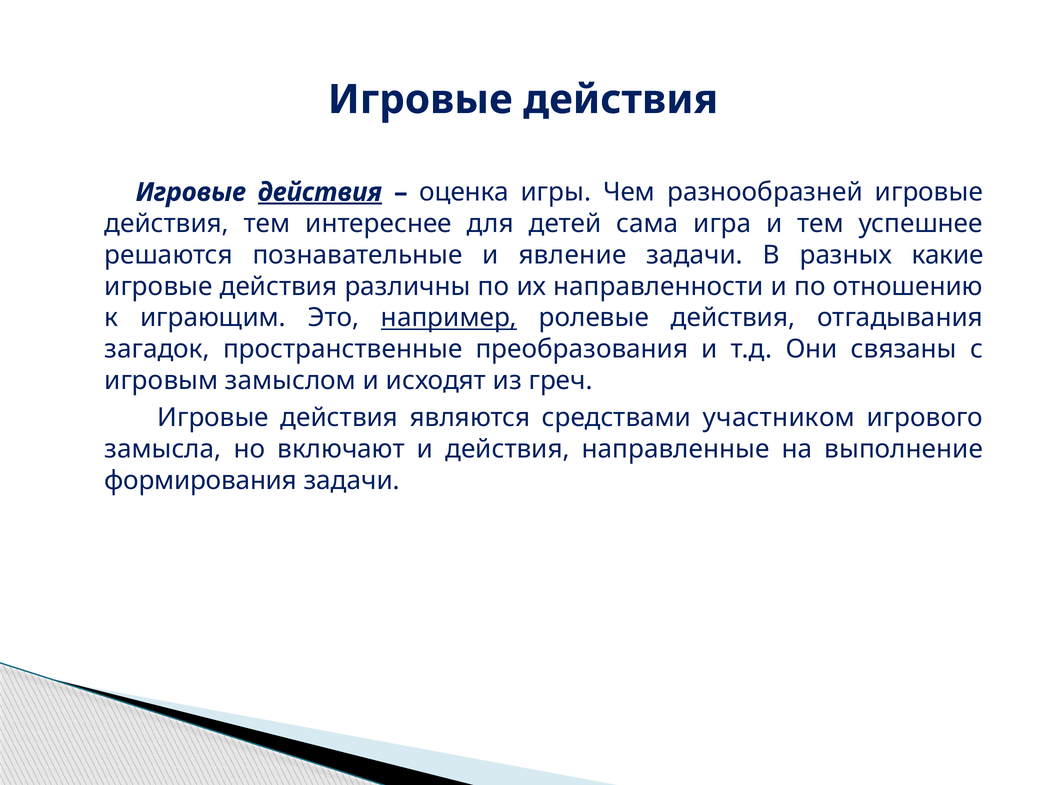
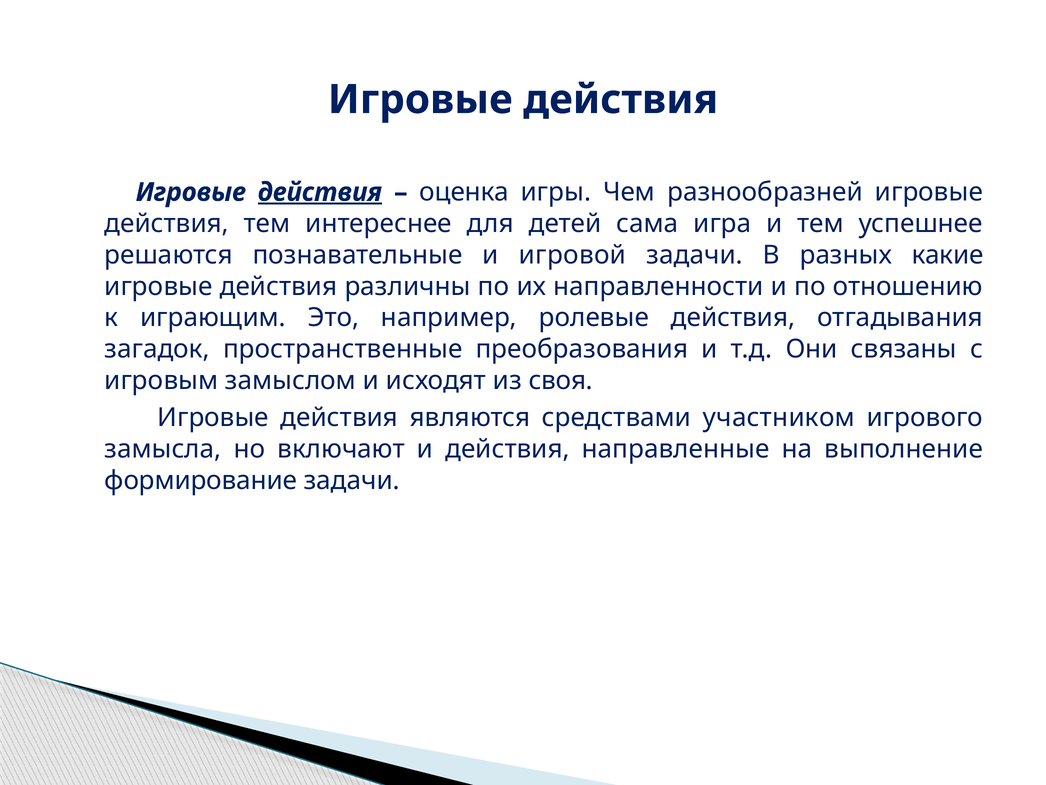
явление: явление -> игровой
например underline: present -> none
греч: греч -> своя
формирования: формирования -> формирование
